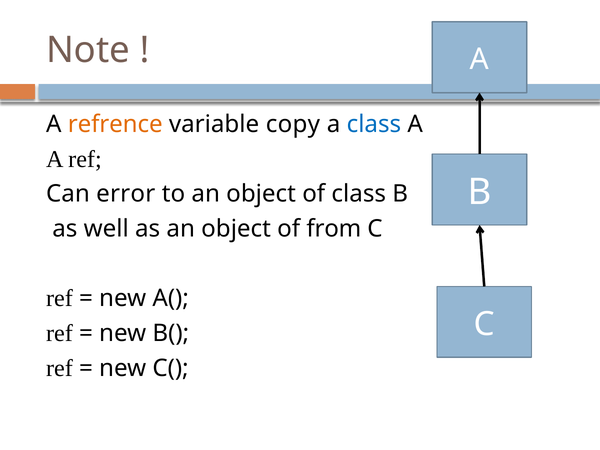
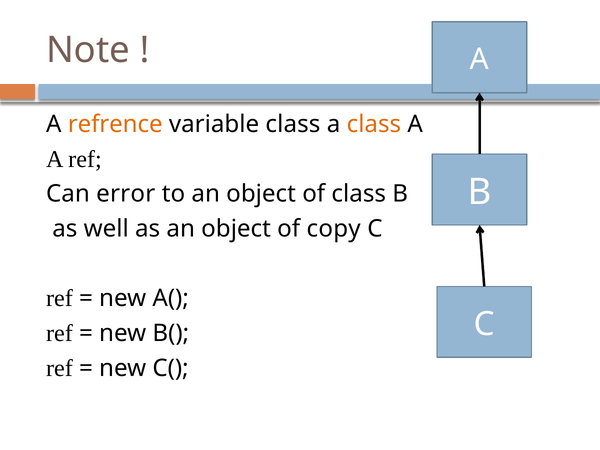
variable copy: copy -> class
class at (374, 124) colour: blue -> orange
from: from -> copy
